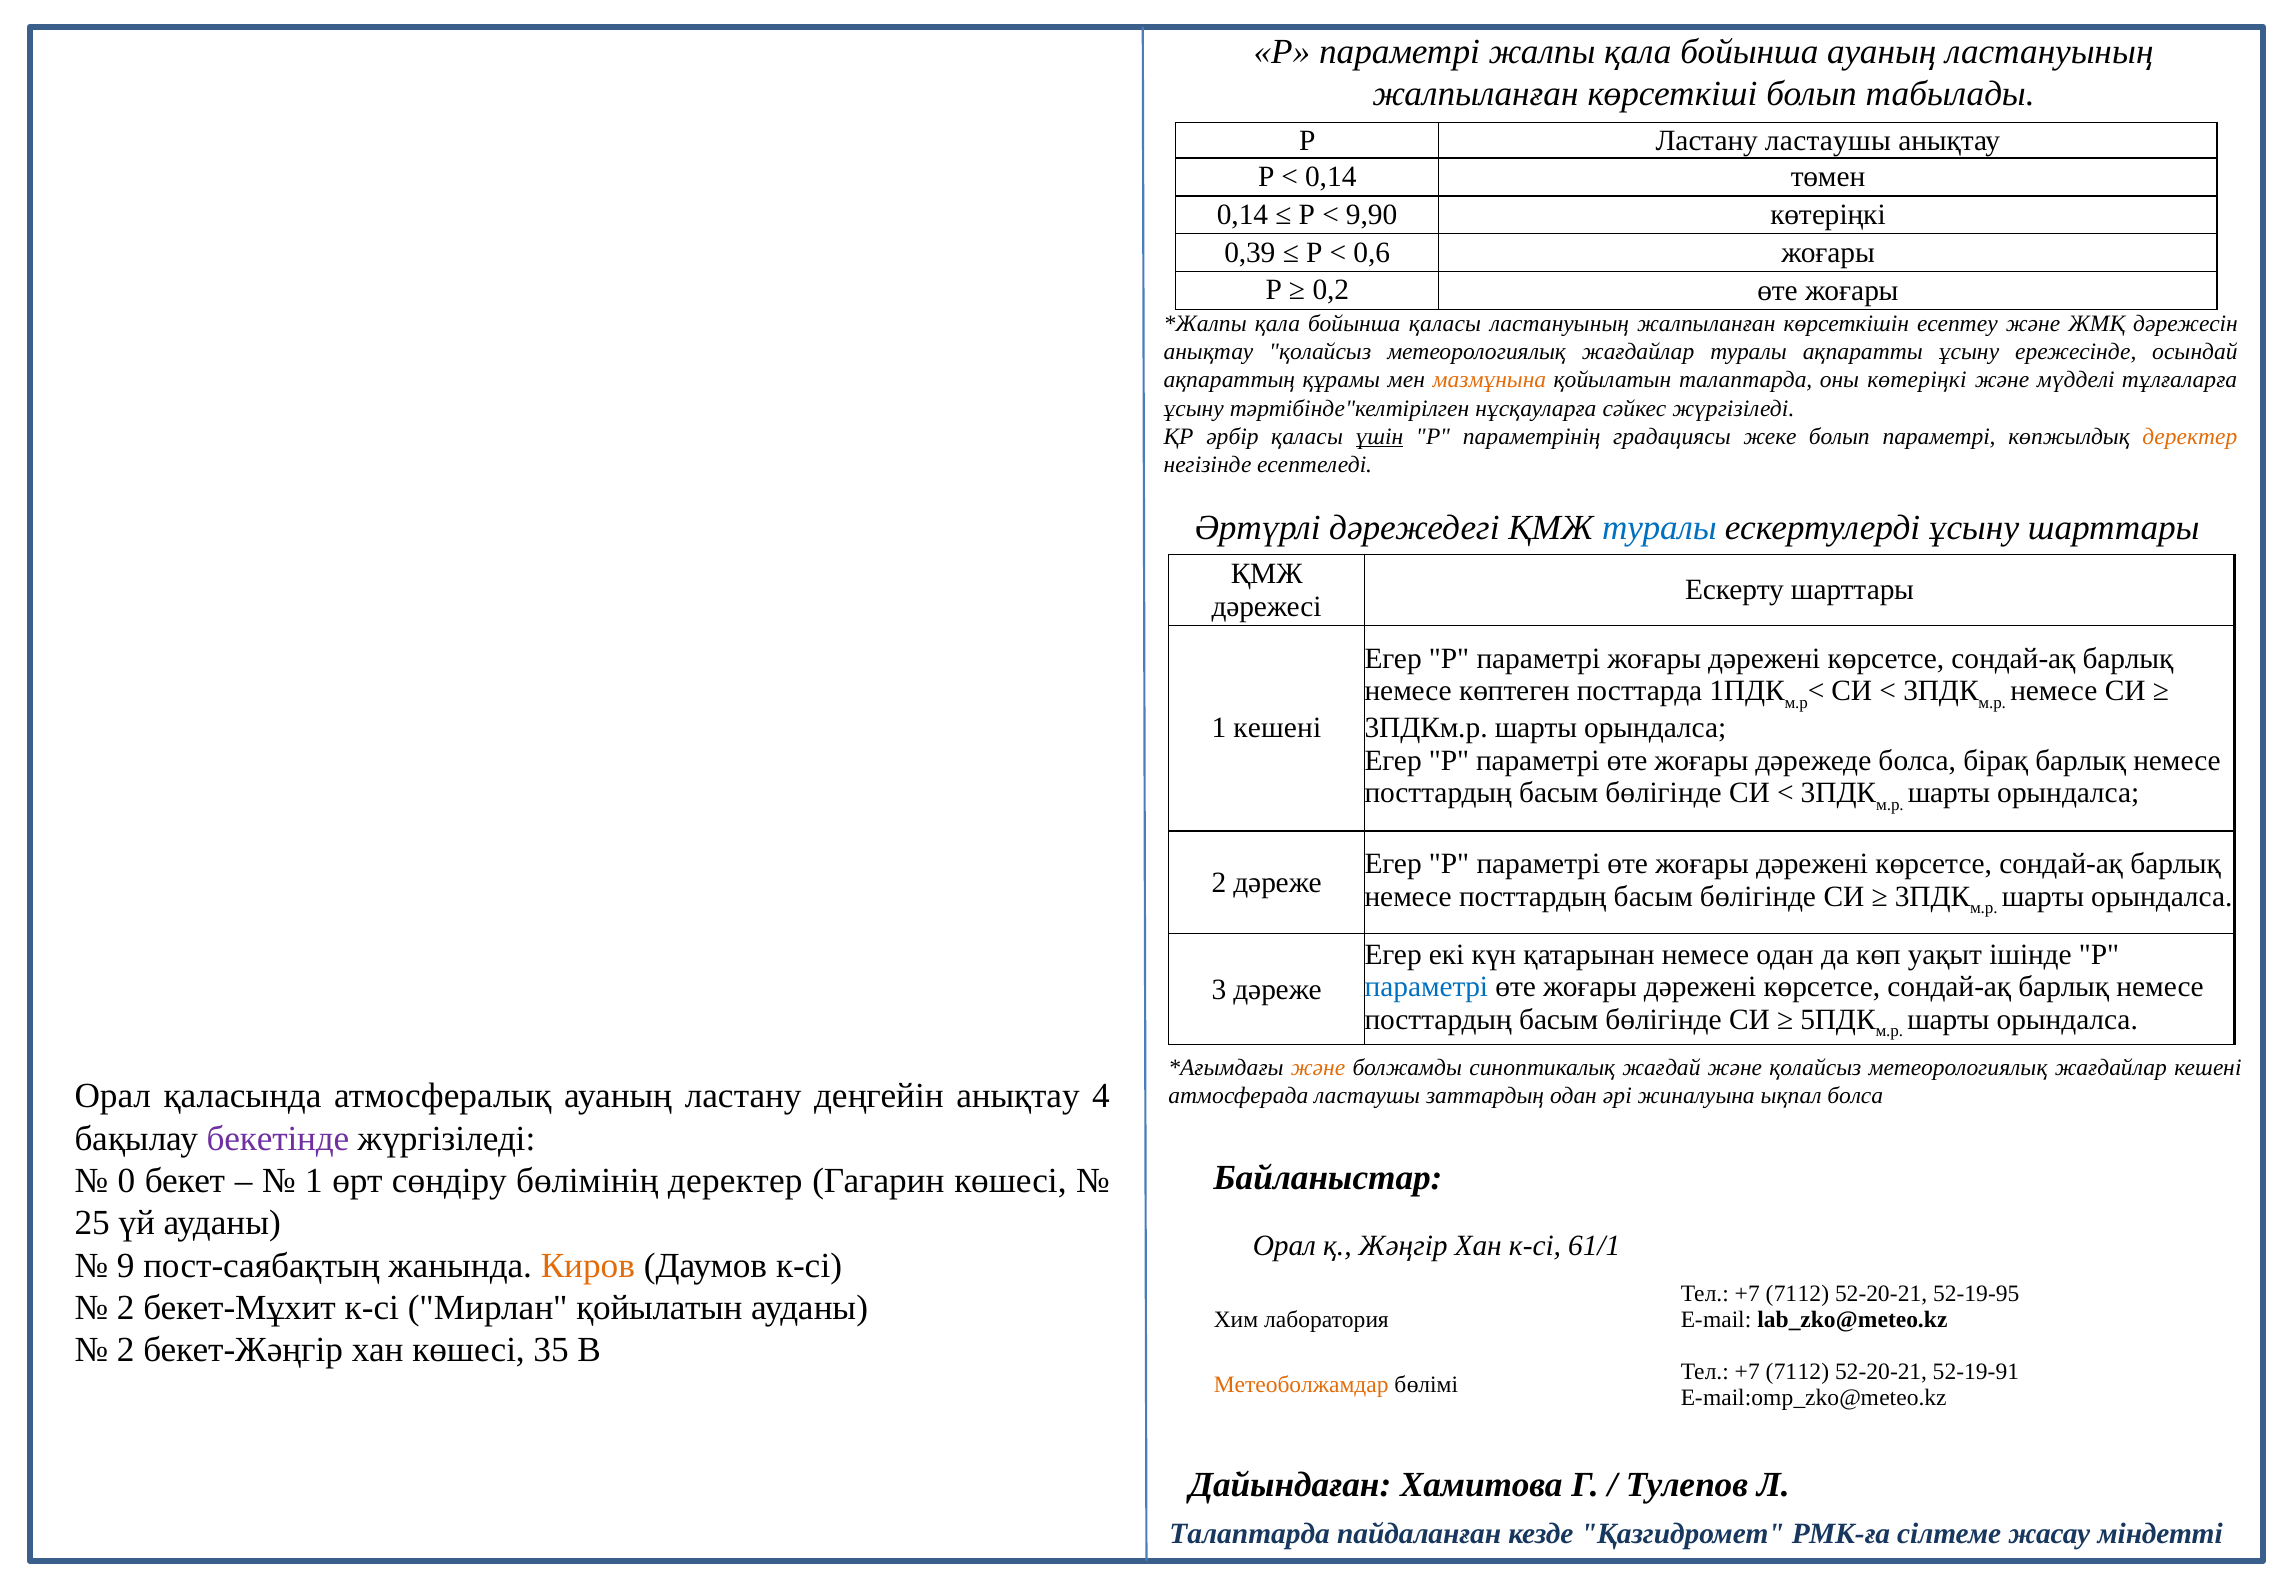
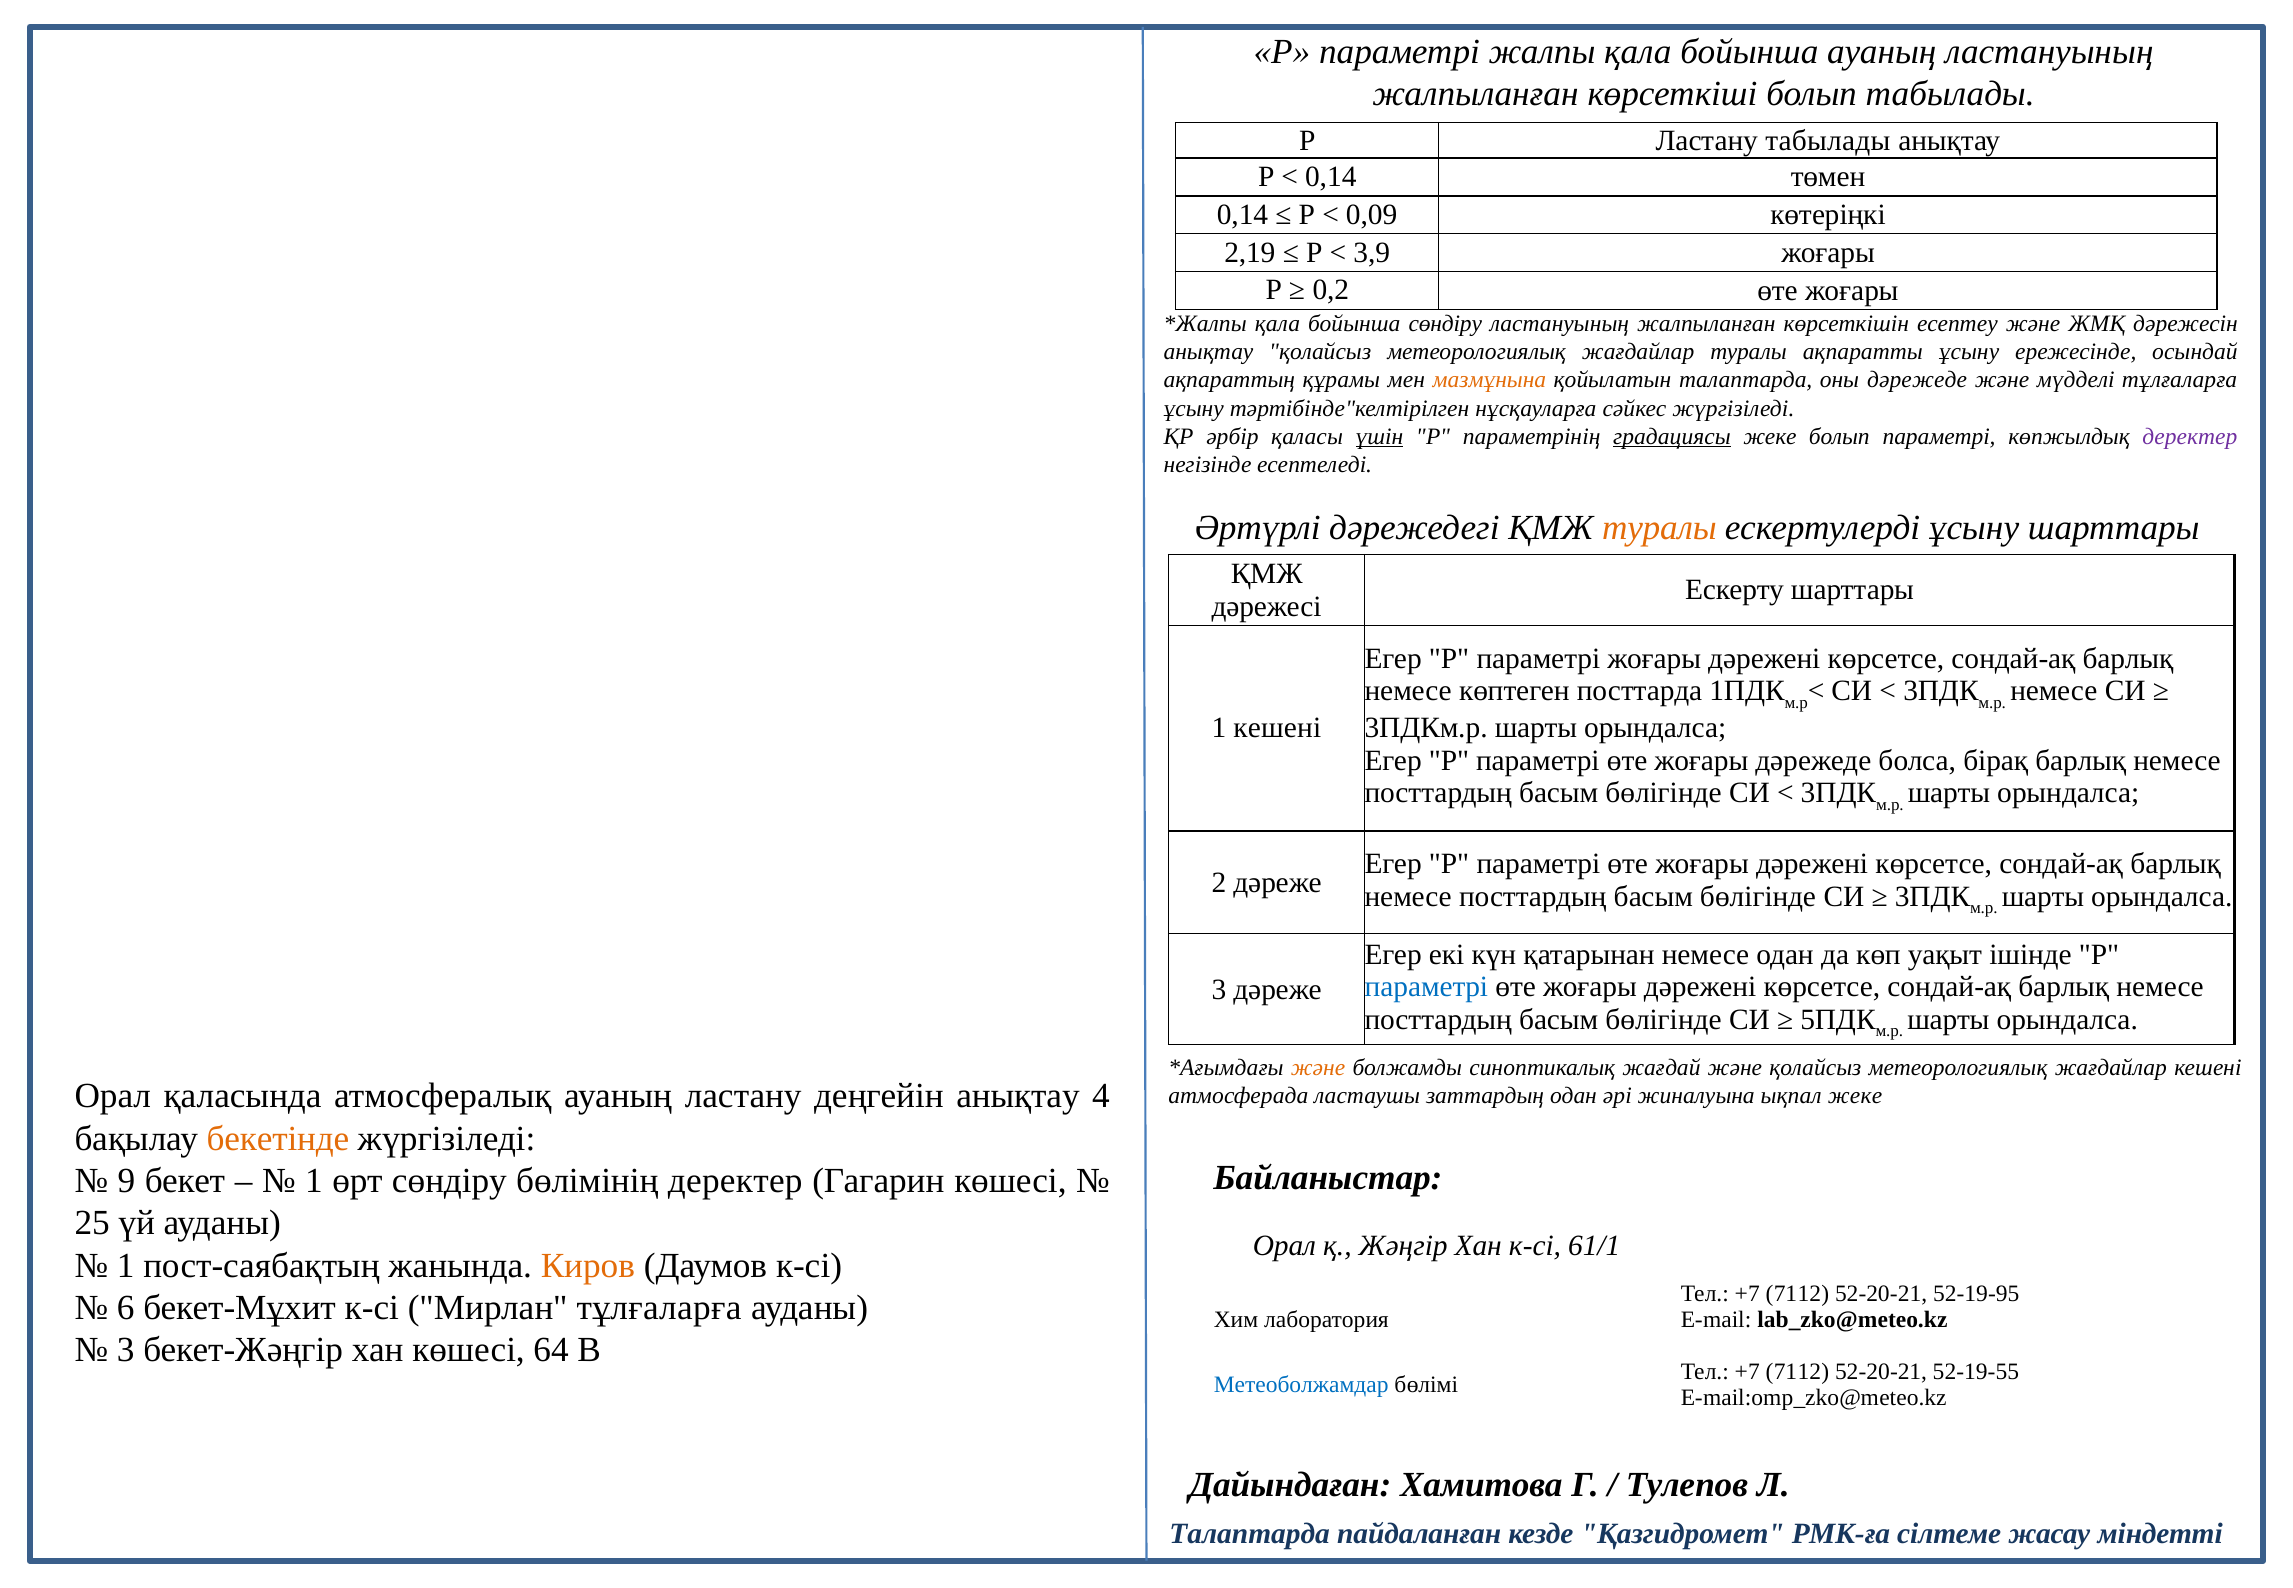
Ластану ластаушы: ластаушы -> табылады
9,90: 9,90 -> 0,09
0,39: 0,39 -> 2,19
0,6: 0,6 -> 3,9
бойынша қаласы: қаласы -> сөндіру
оны көтеріңкі: көтеріңкі -> дәрежеде
градациясы underline: none -> present
деректер at (2190, 436) colour: orange -> purple
туралы at (1659, 528) colour: blue -> orange
ықпал болса: болса -> жеке
бекетінде colour: purple -> orange
0: 0 -> 9
9 at (126, 1265): 9 -> 1
2 at (126, 1307): 2 -> 6
Мирлан қойылатын: қойылатын -> тұлғаларға
2 at (126, 1350): 2 -> 3
35: 35 -> 64
52-19-91: 52-19-91 -> 52-19-55
Метеоболжамдар colour: orange -> blue
